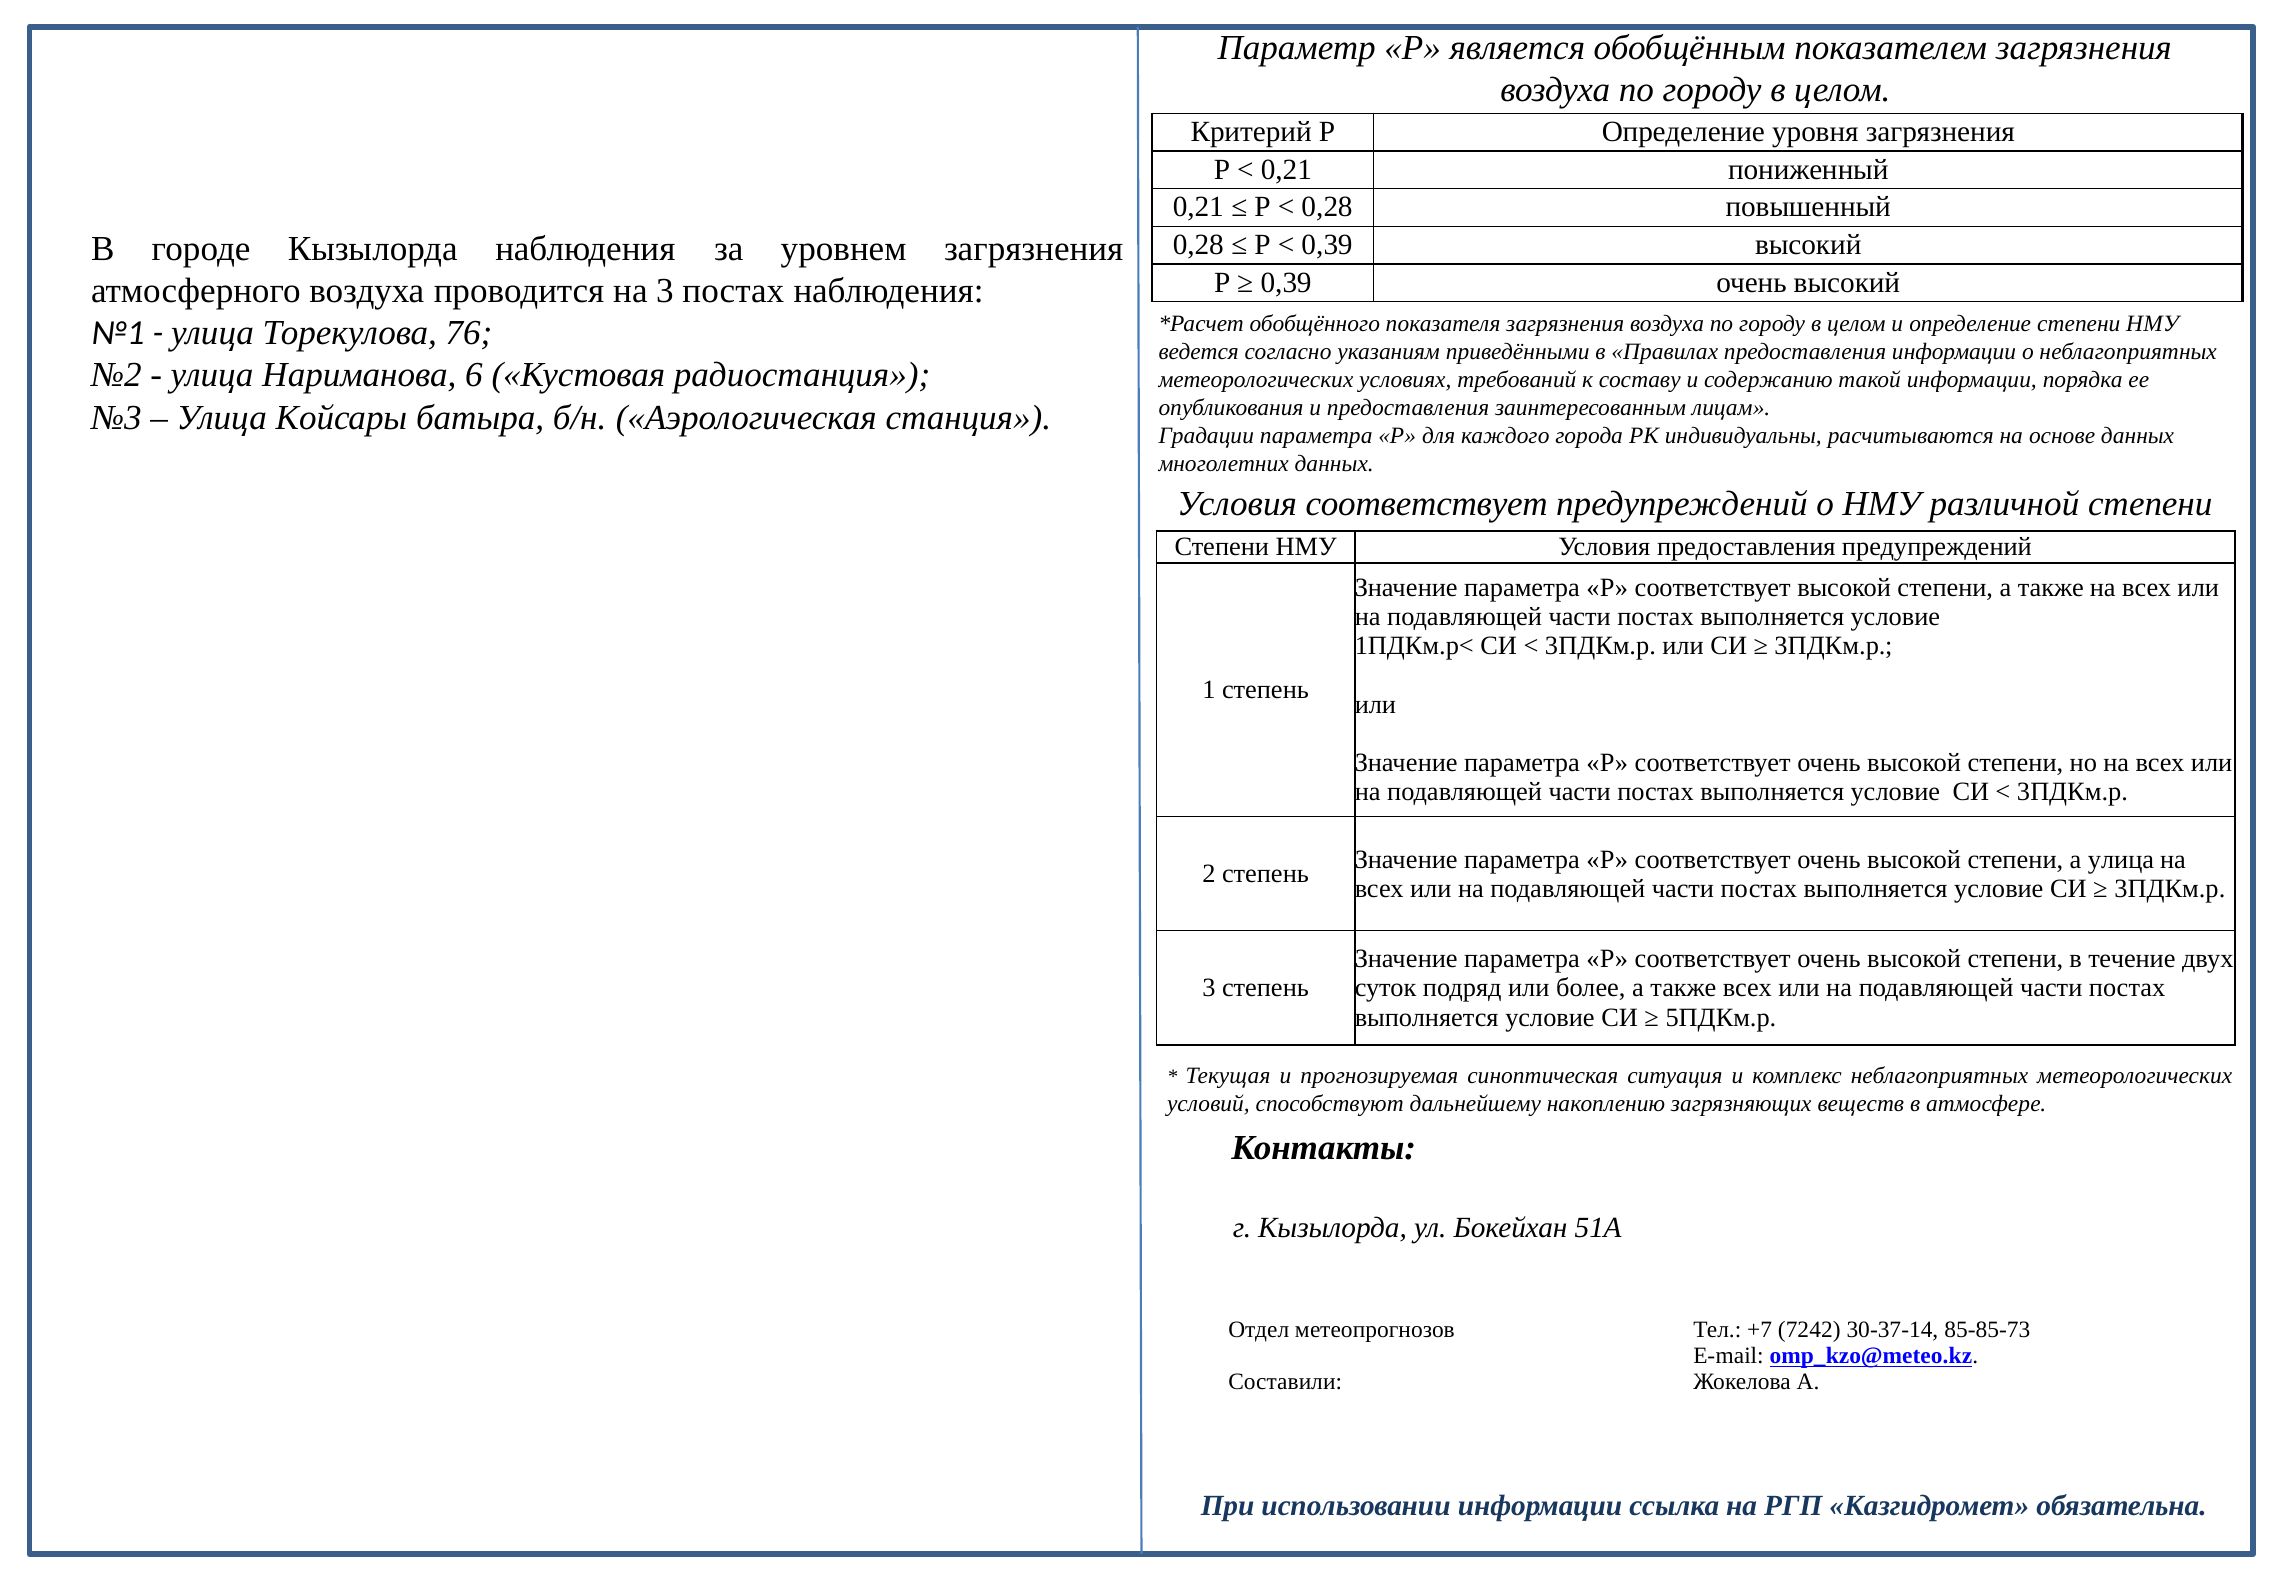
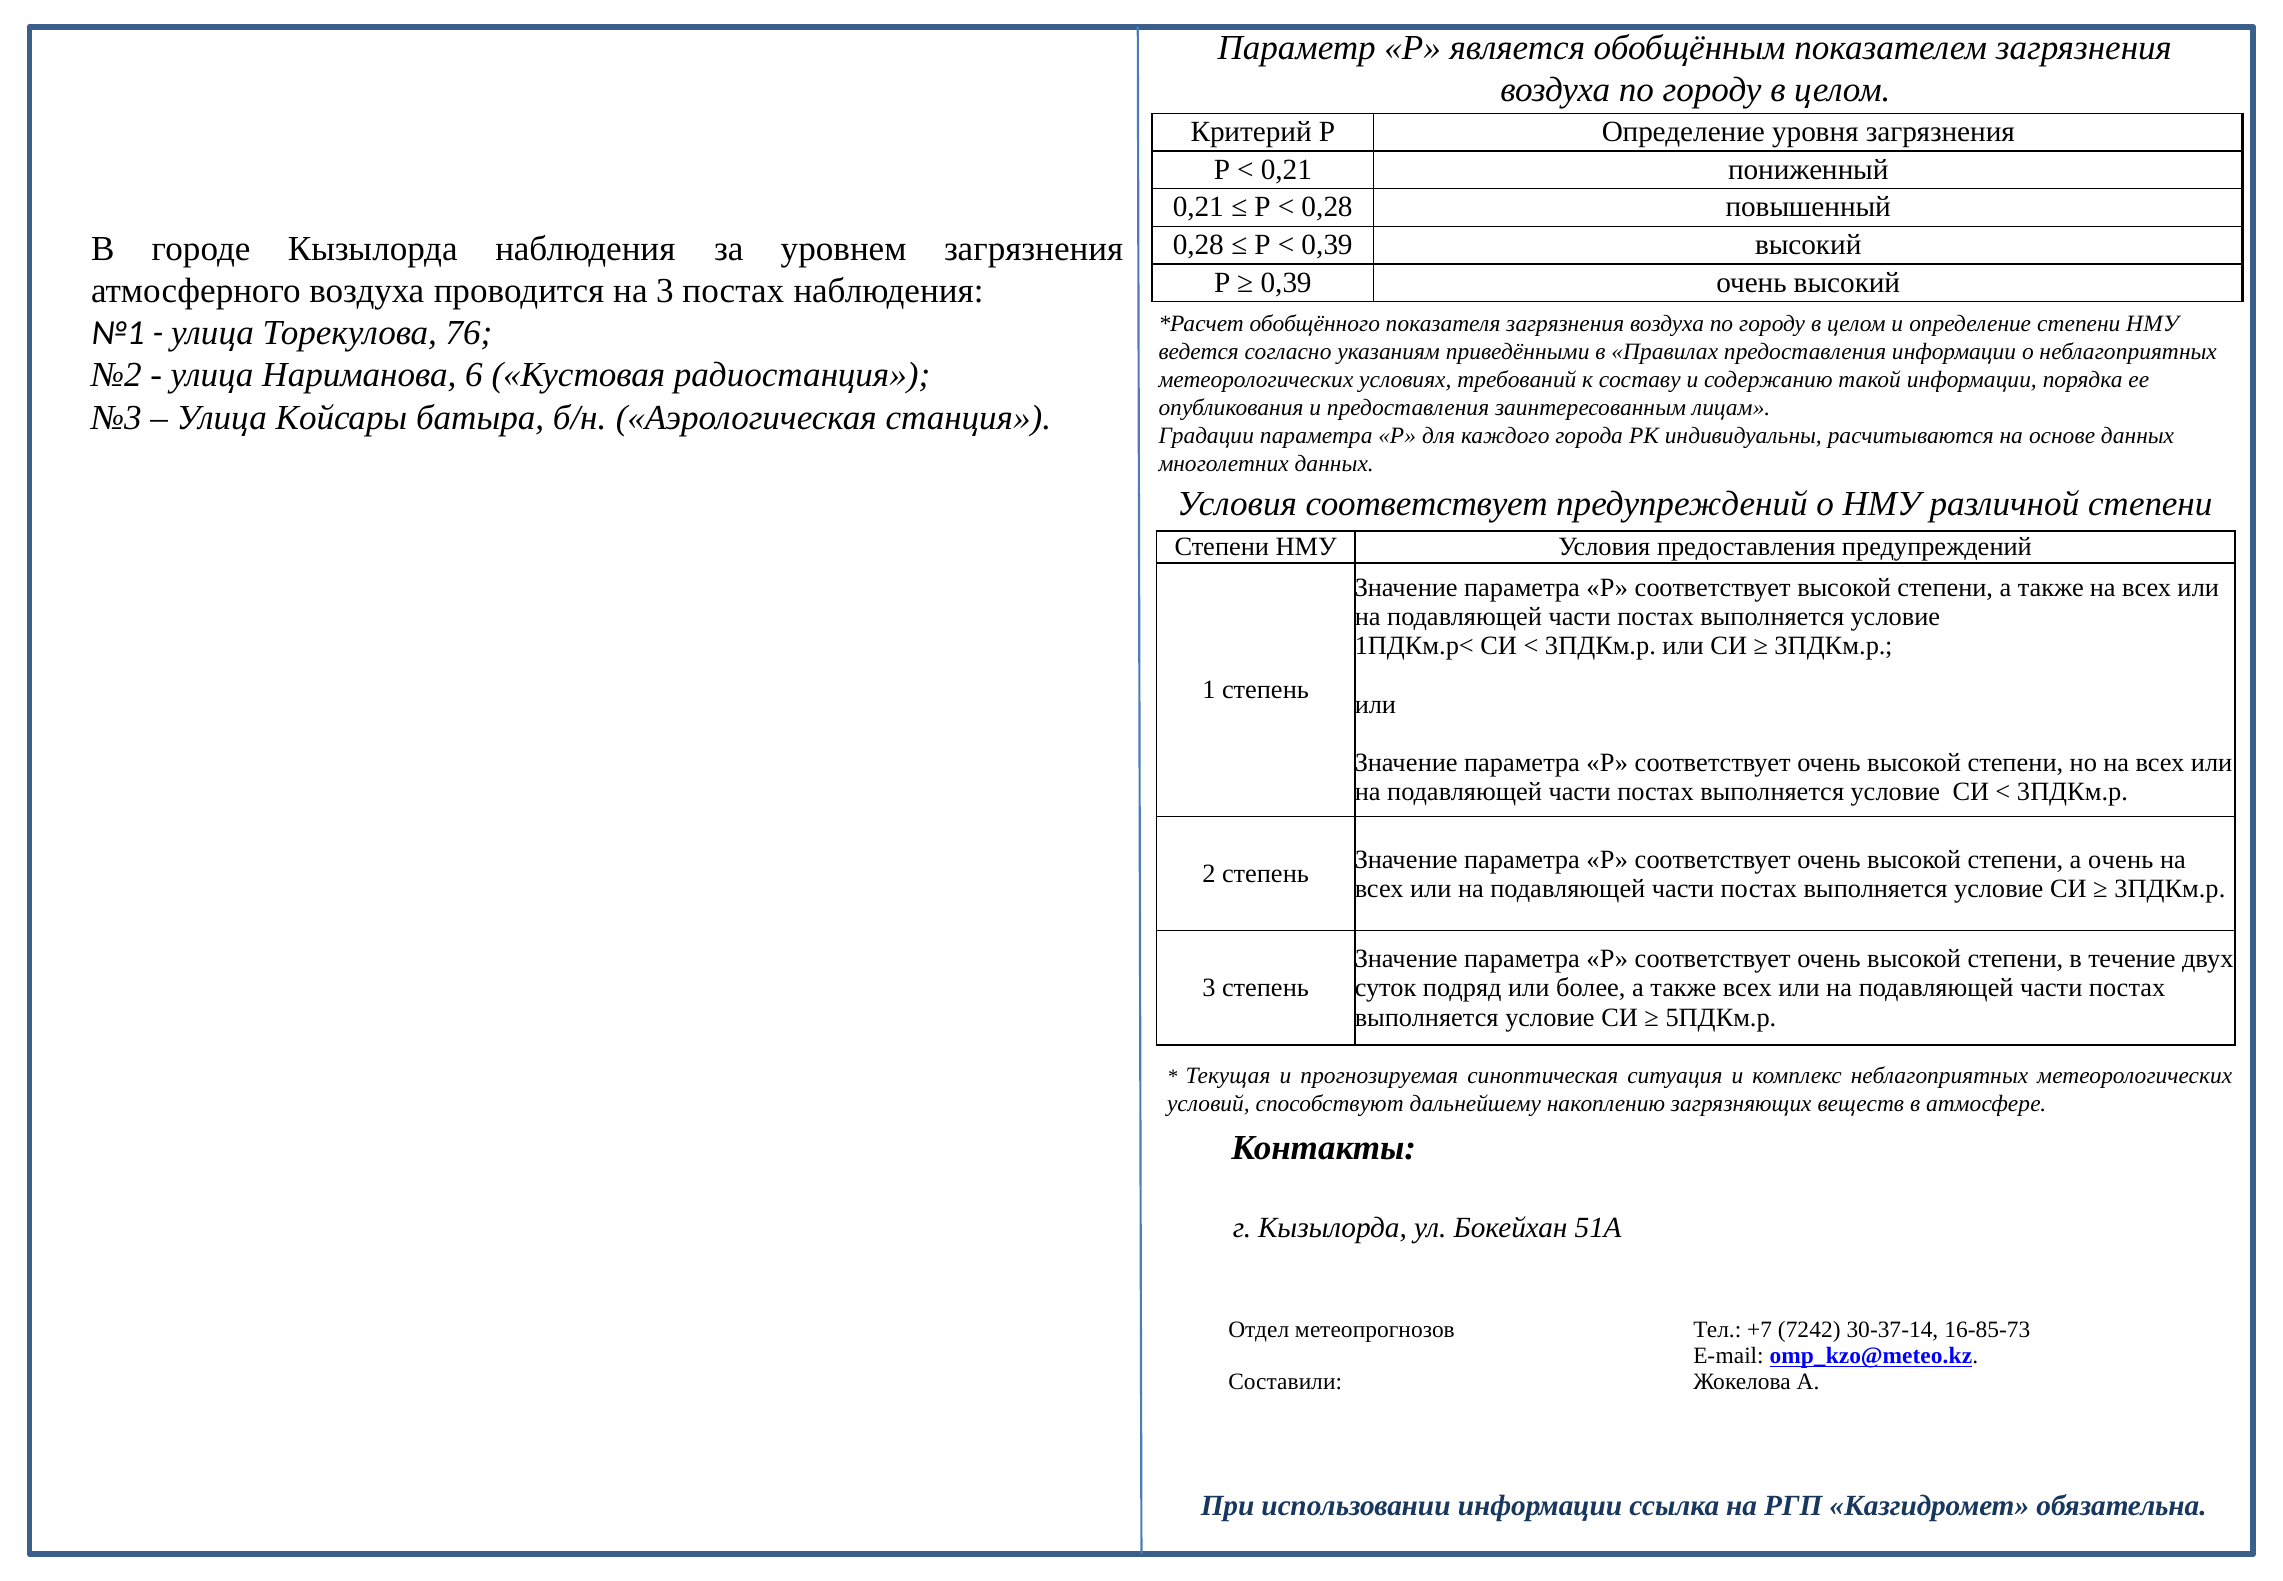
а улица: улица -> очень
85-85-73: 85-85-73 -> 16-85-73
